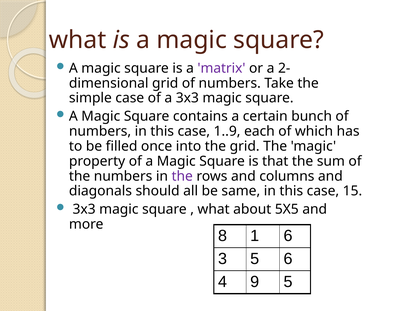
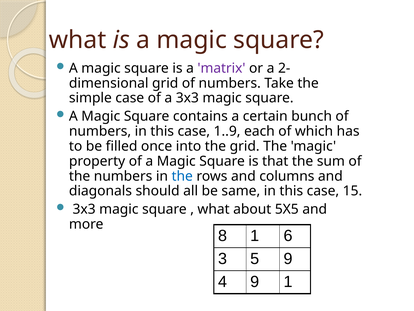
the at (182, 176) colour: purple -> blue
5 6: 6 -> 9
9 5: 5 -> 1
